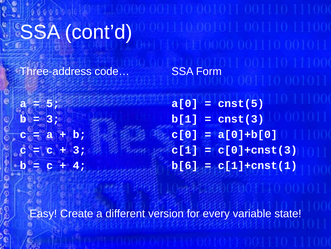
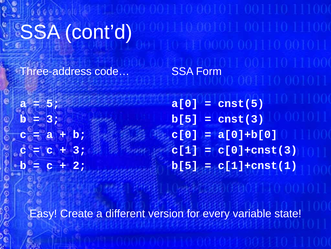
b[1 at (185, 119): b[1 -> b[5
4: 4 -> 2
b[6 at (185, 165): b[6 -> b[5
